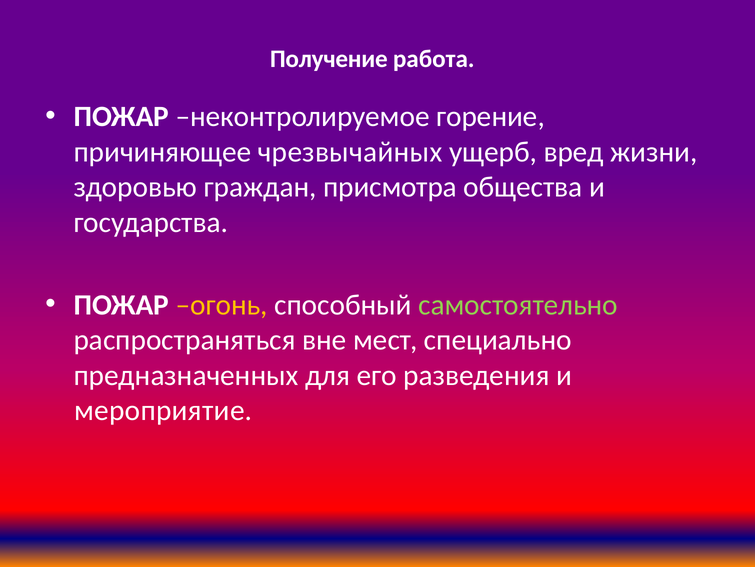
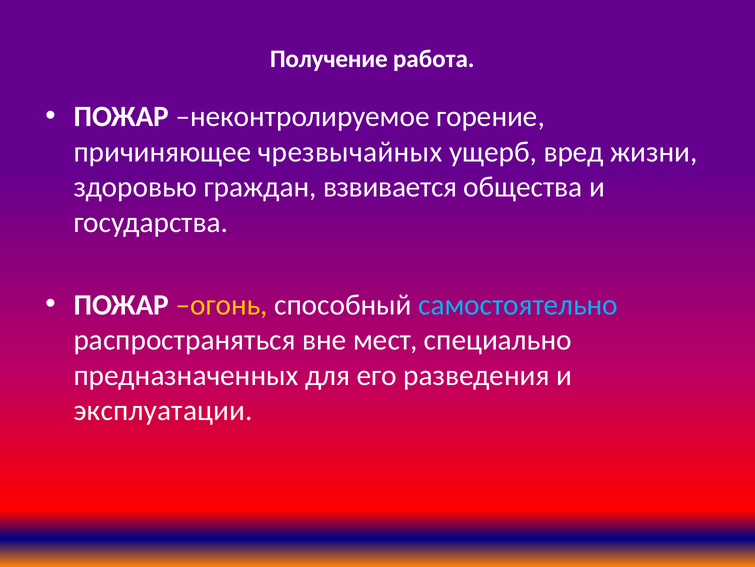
присмотра: присмотра -> взвивается
самостоятельно colour: light green -> light blue
мероприятие: мероприятие -> эксплуатации
